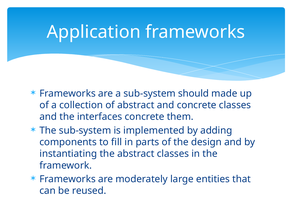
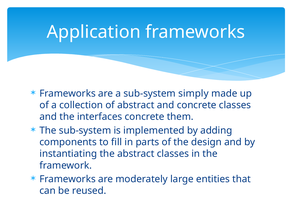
should: should -> simply
